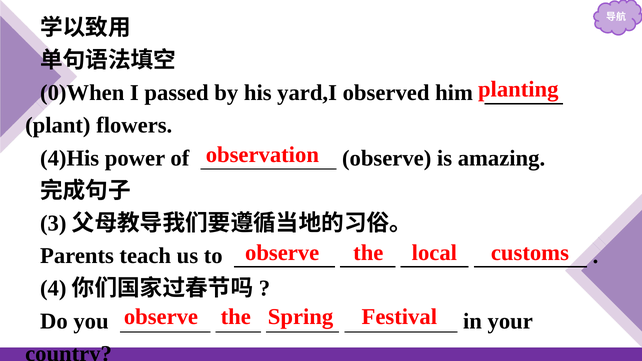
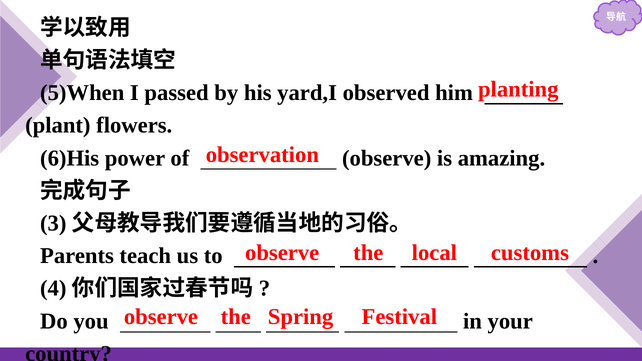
0)When: 0)When -> 5)When
4)His: 4)His -> 6)His
